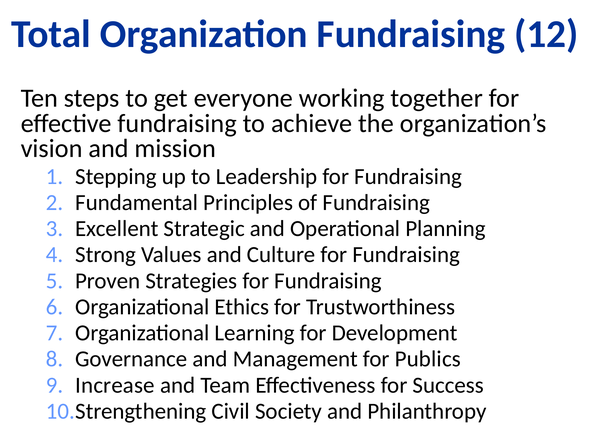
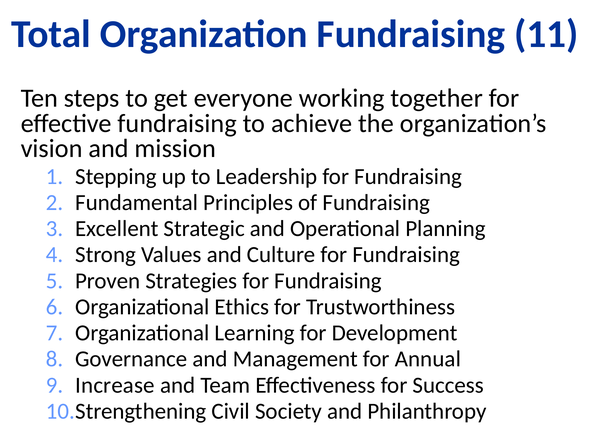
12: 12 -> 11
Publics: Publics -> Annual
